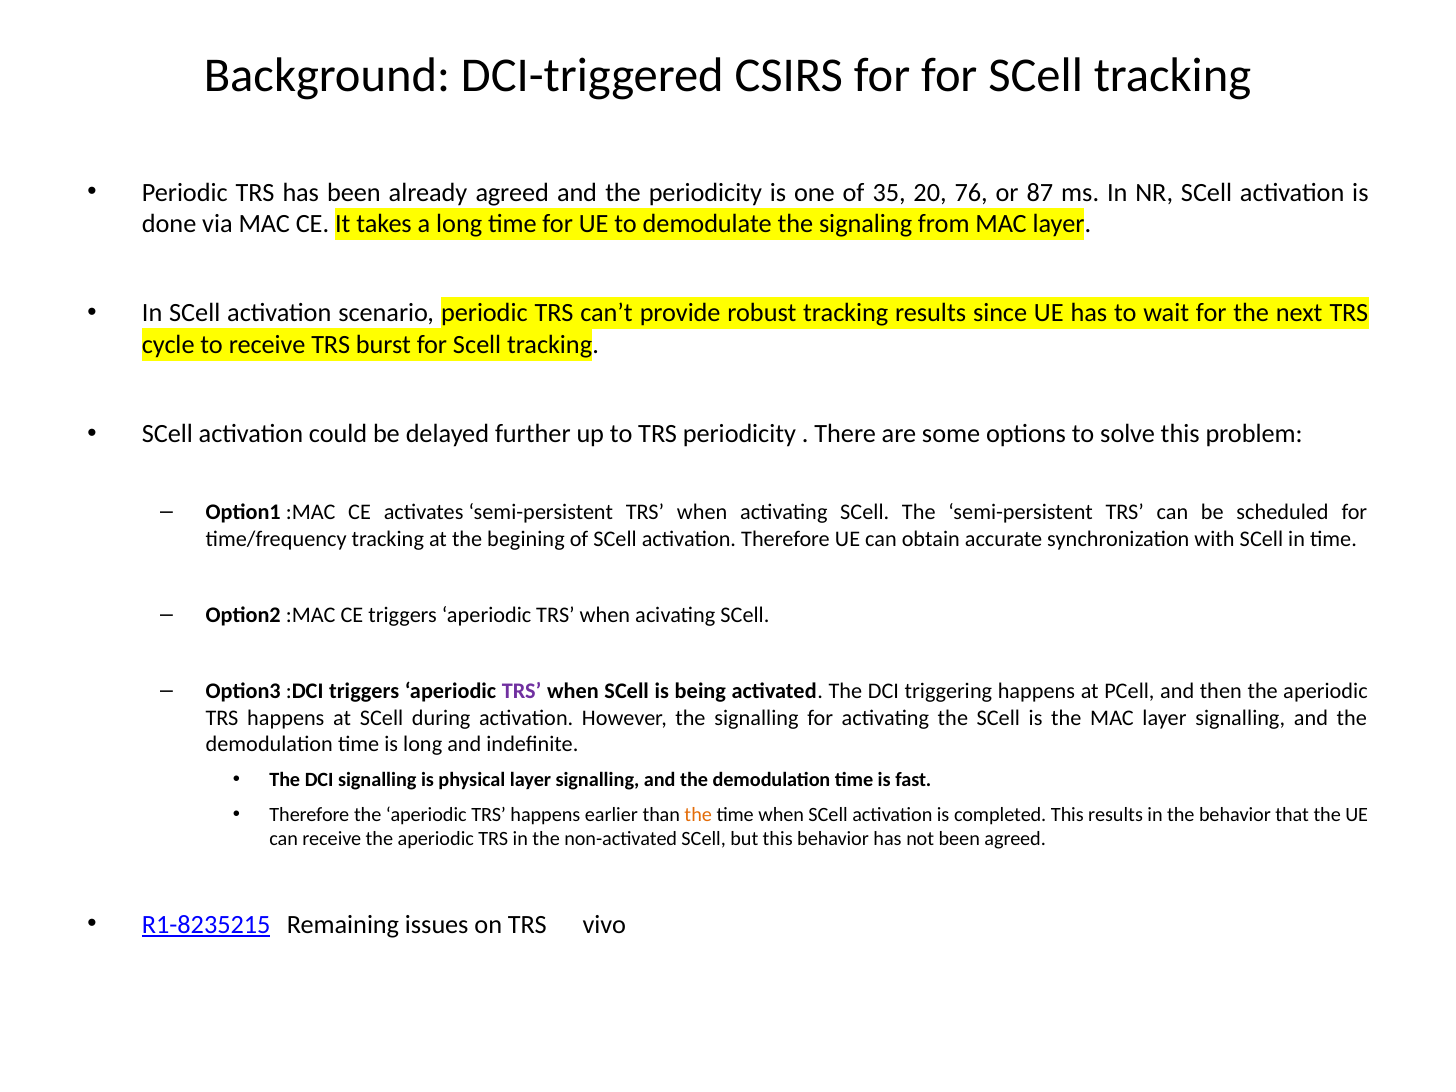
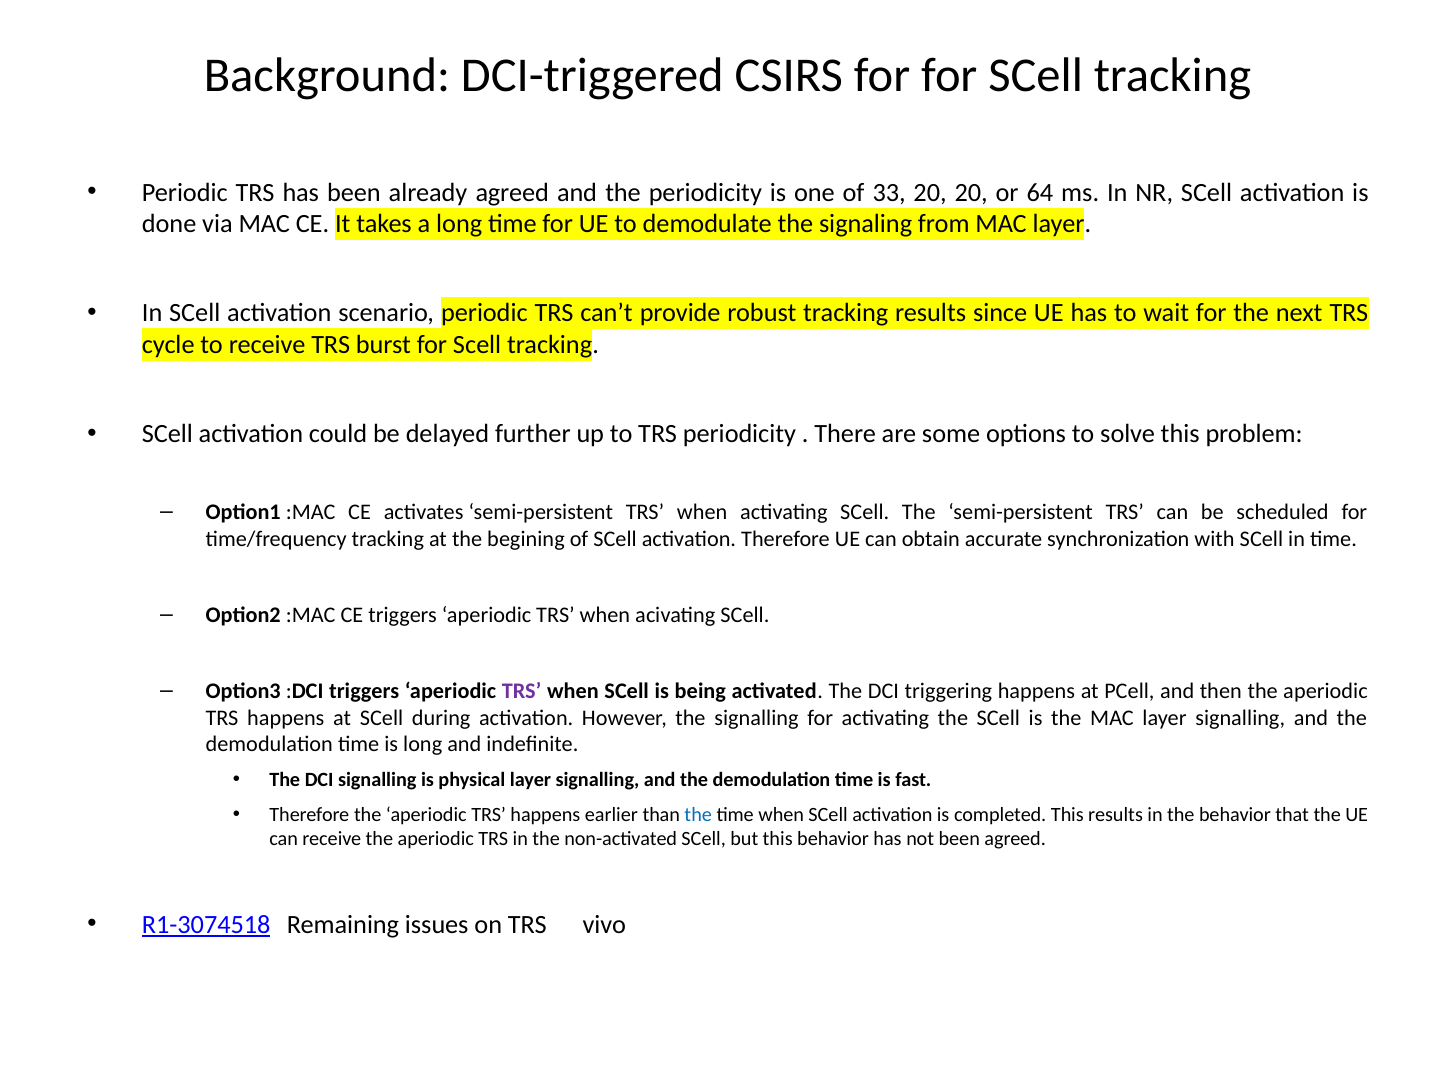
35: 35 -> 33
20 76: 76 -> 20
87: 87 -> 64
the at (698, 814) colour: orange -> blue
R1-8235215: R1-8235215 -> R1-3074518
